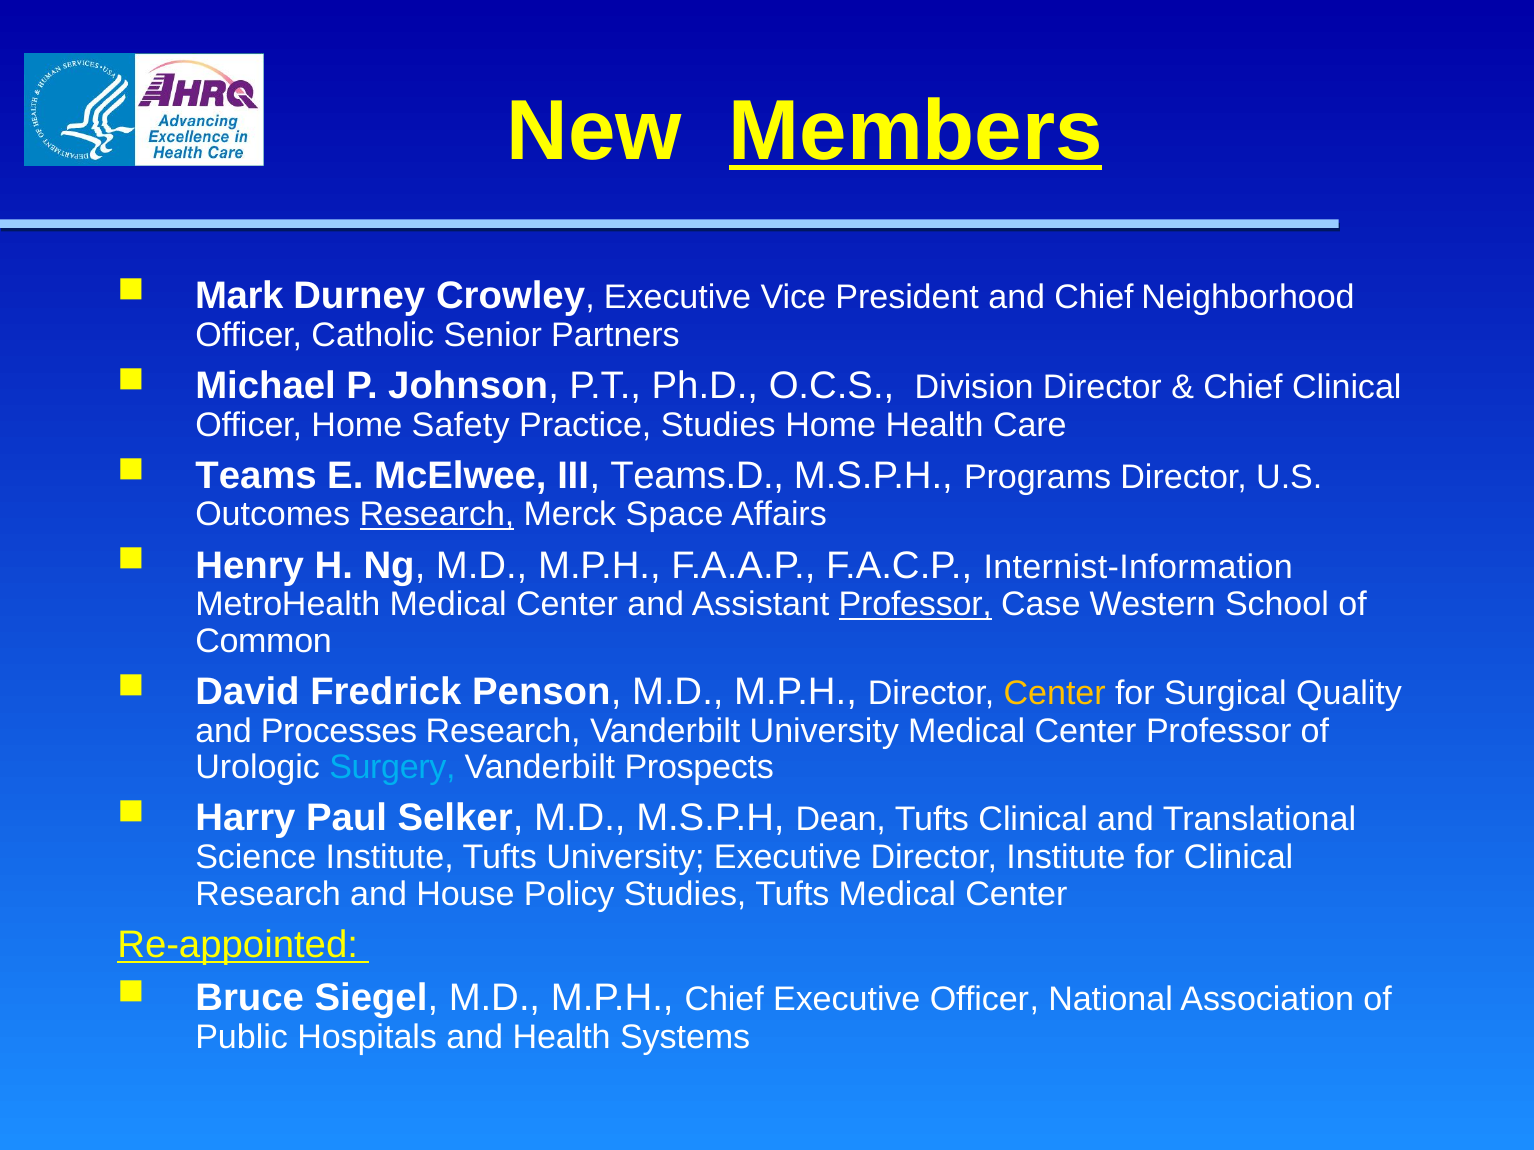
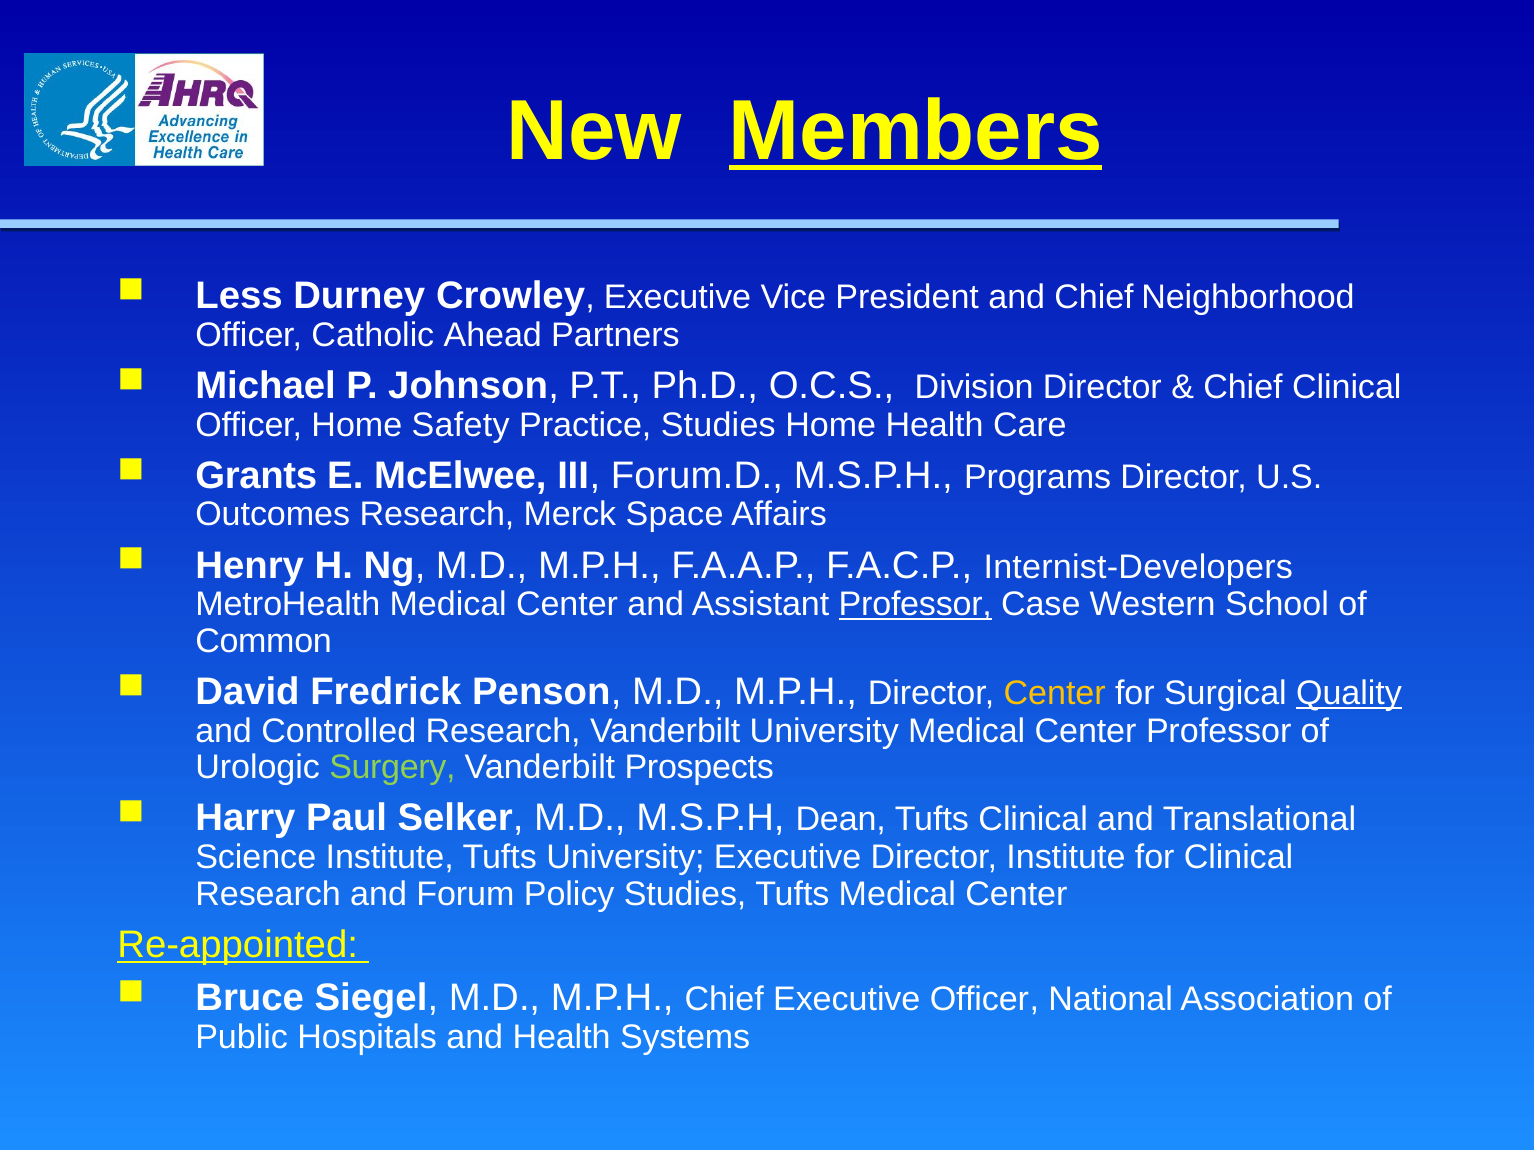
Mark: Mark -> Less
Senior: Senior -> Ahead
Teams: Teams -> Grants
Teams.D: Teams.D -> Forum.D
Research at (437, 515) underline: present -> none
Internist-Information: Internist-Information -> Internist-Developers
Quality underline: none -> present
Processes: Processes -> Controlled
Surgery colour: light blue -> light green
House: House -> Forum
